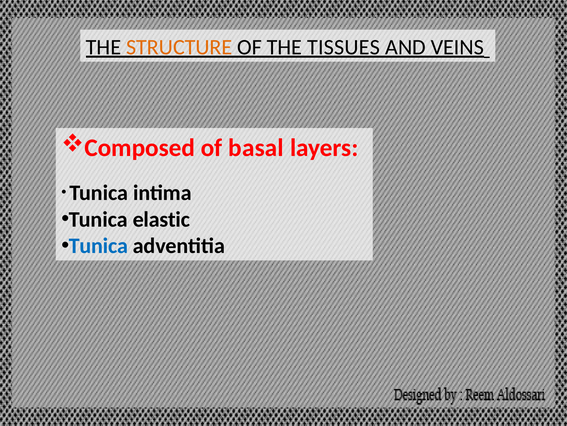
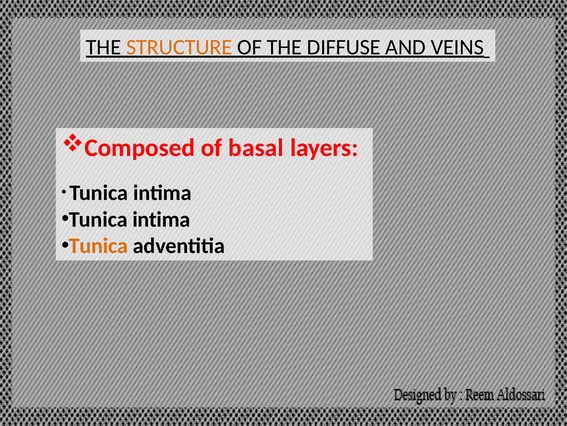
TISSUES: TISSUES -> DIFFUSE
elastic at (161, 219): elastic -> intima
Tunica at (98, 246) colour: blue -> orange
